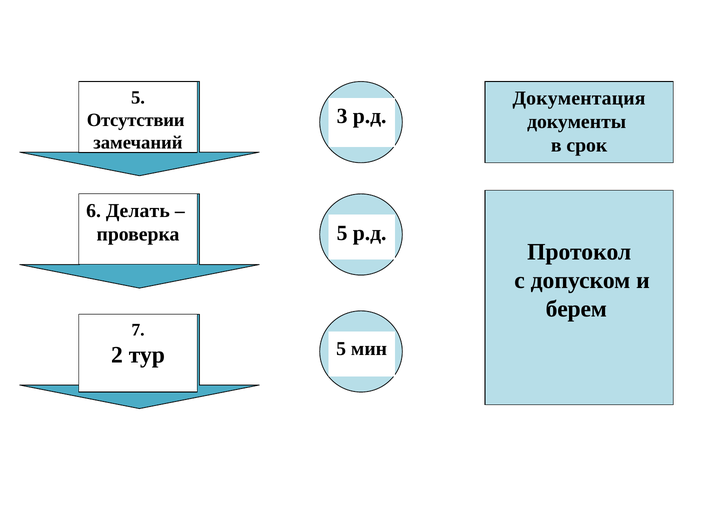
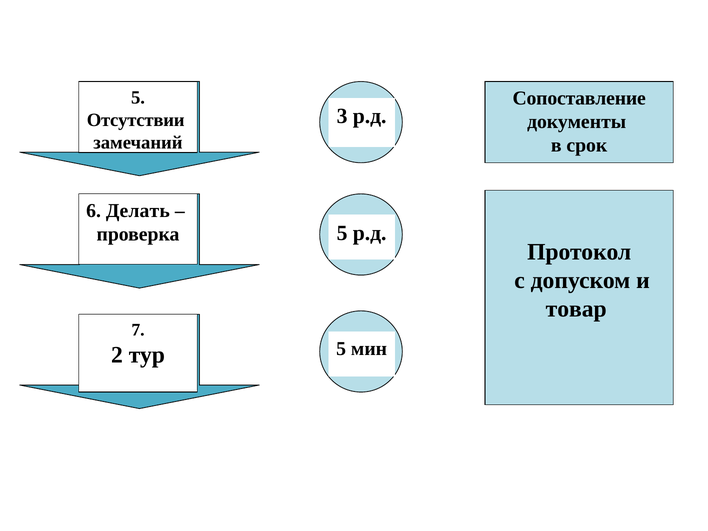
Документация: Документация -> Сопоставление
берем: берем -> товар
